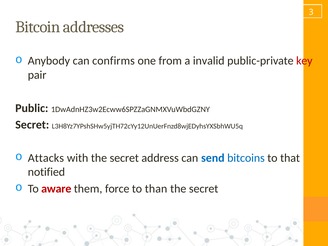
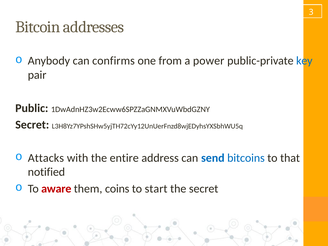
invalid: invalid -> power
key colour: red -> blue
with the secret: secret -> entire
force: force -> coins
than: than -> start
